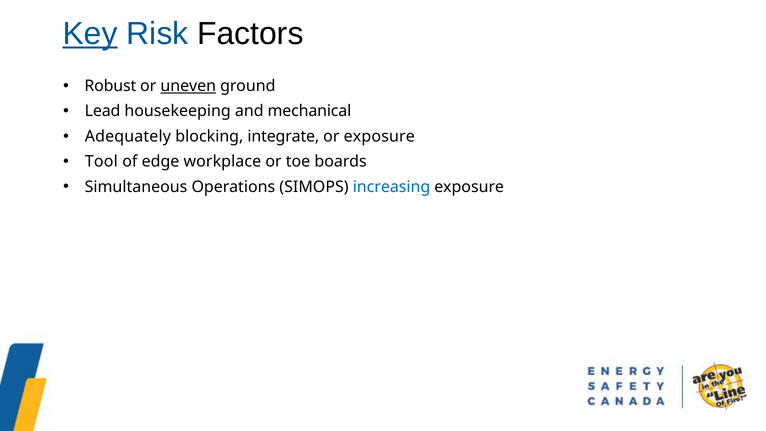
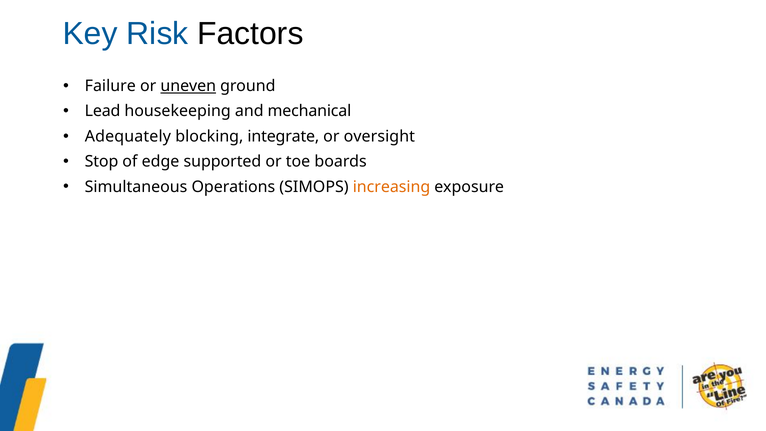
Key underline: present -> none
Robust: Robust -> Failure
or exposure: exposure -> oversight
Tool: Tool -> Stop
workplace: workplace -> supported
increasing colour: blue -> orange
